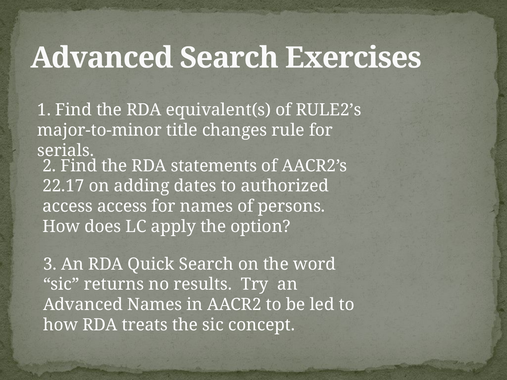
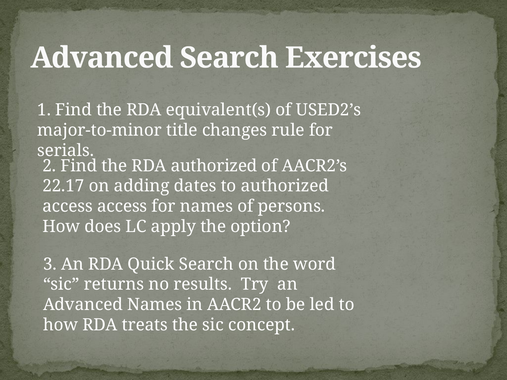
RULE2’s: RULE2’s -> USED2’s
RDA statements: statements -> authorized
